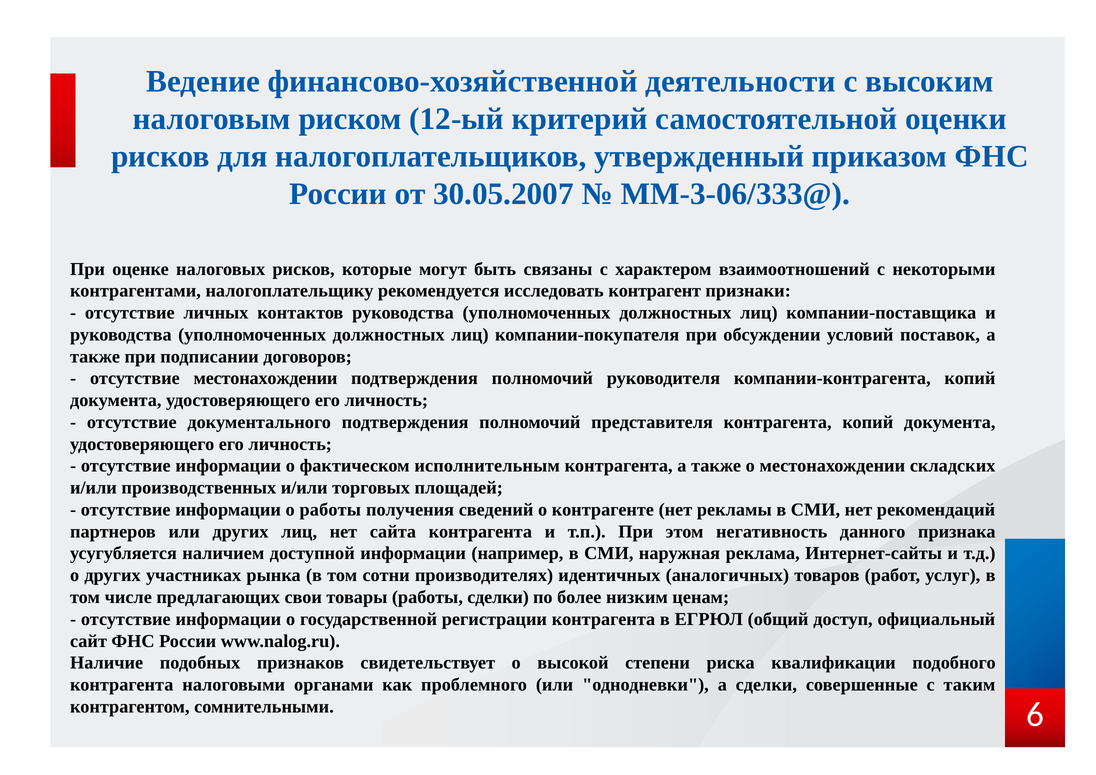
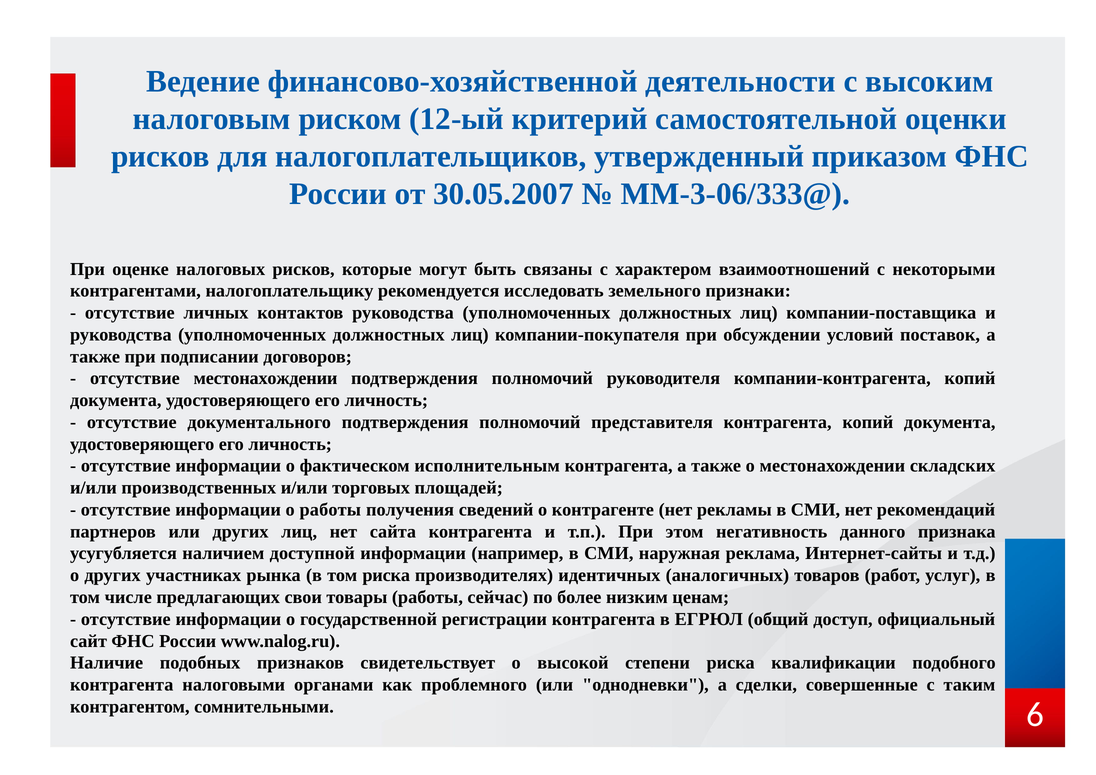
контрагент: контрагент -> земельного
том сотни: сотни -> риска
работы сделки: сделки -> сейчас
